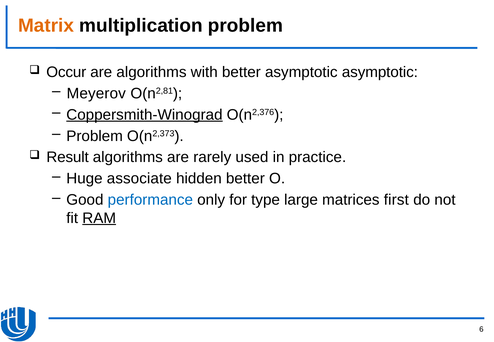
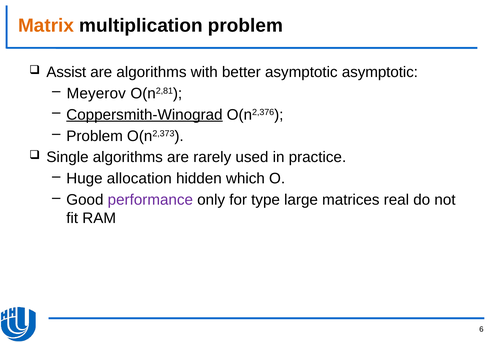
Occur: Occur -> Assist
Result: Result -> Single
associate: associate -> allocation
hidden better: better -> which
performance colour: blue -> purple
first: first -> real
RAM underline: present -> none
